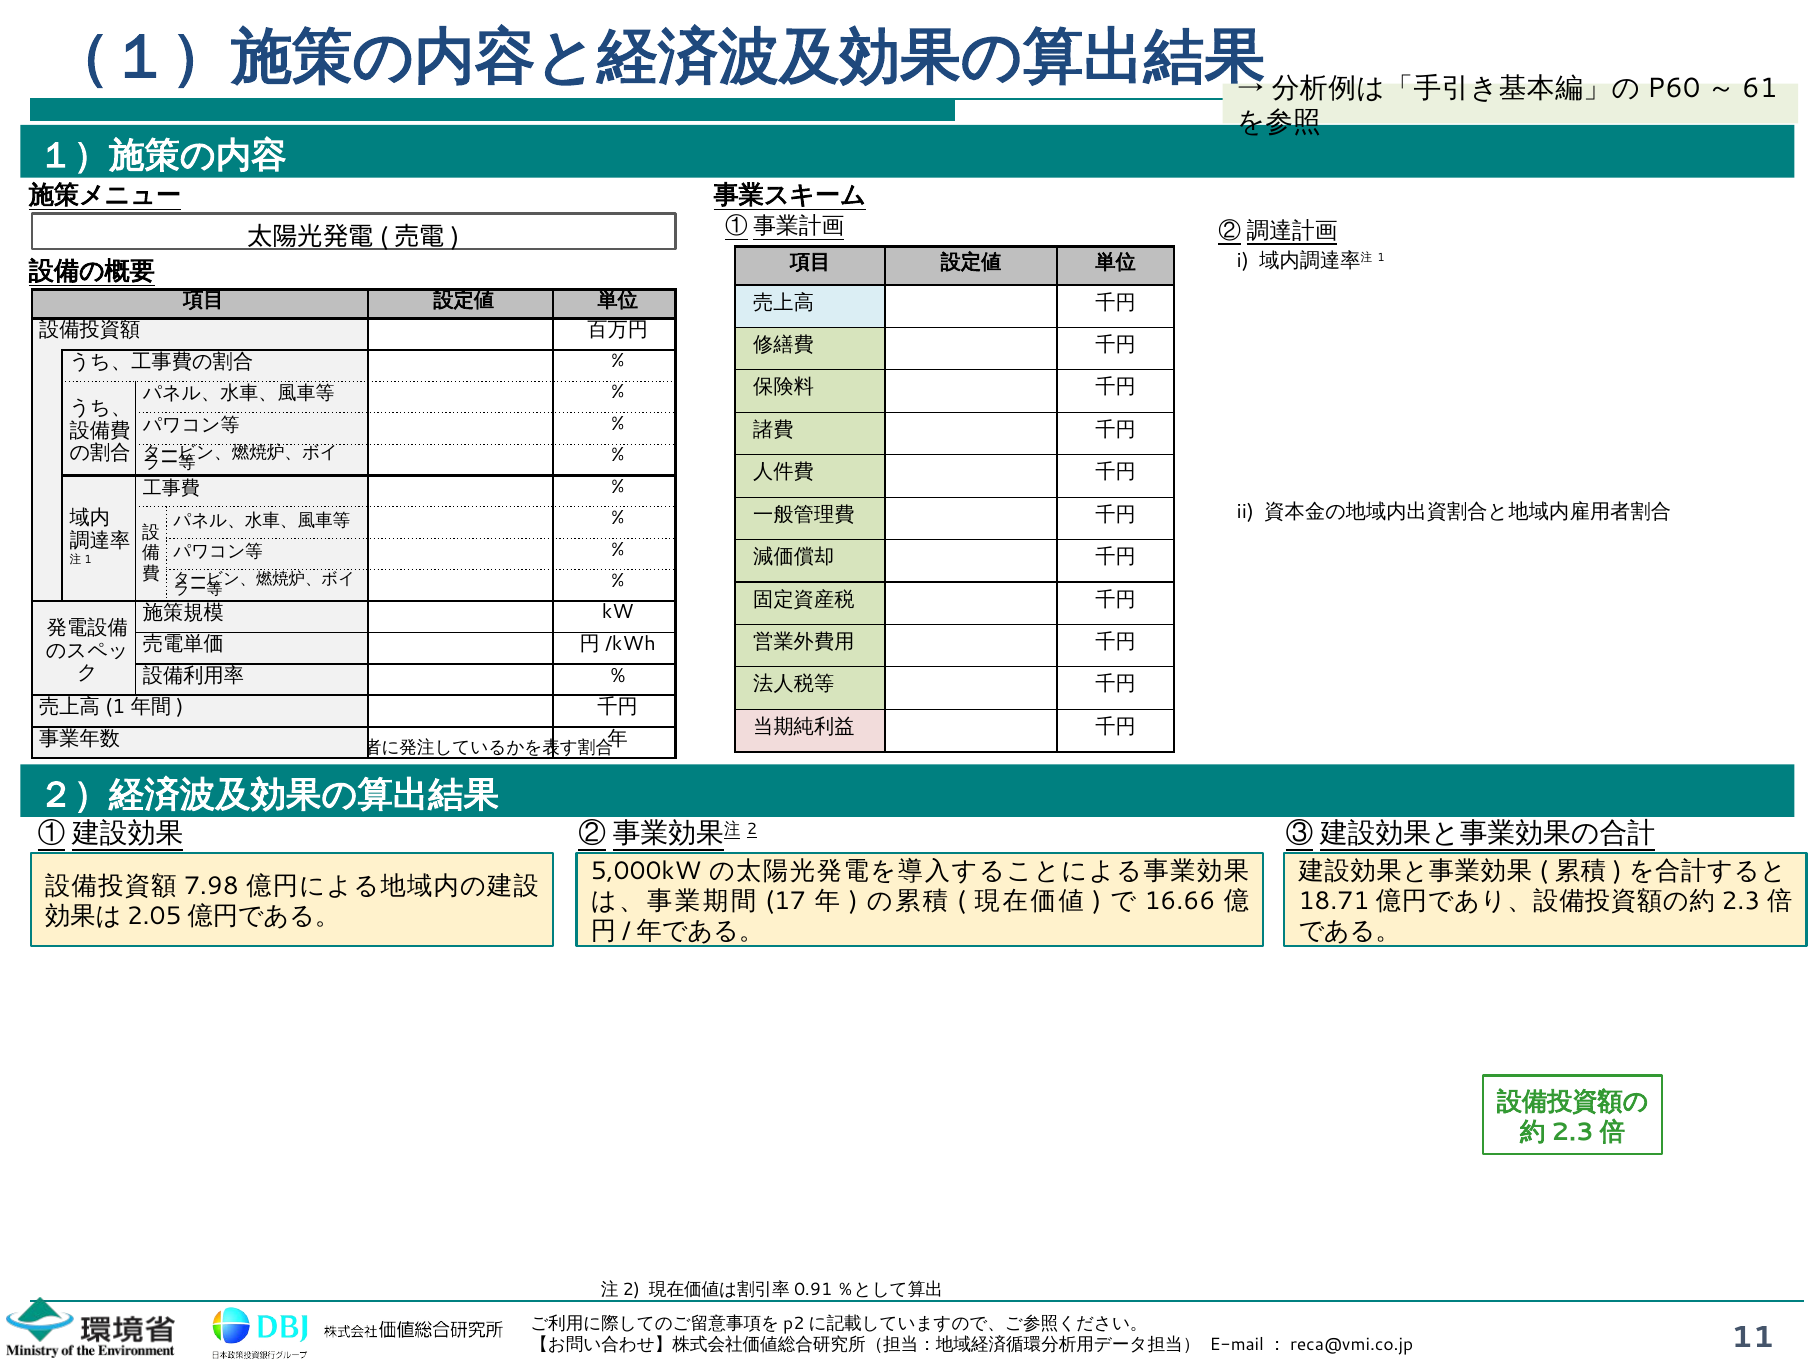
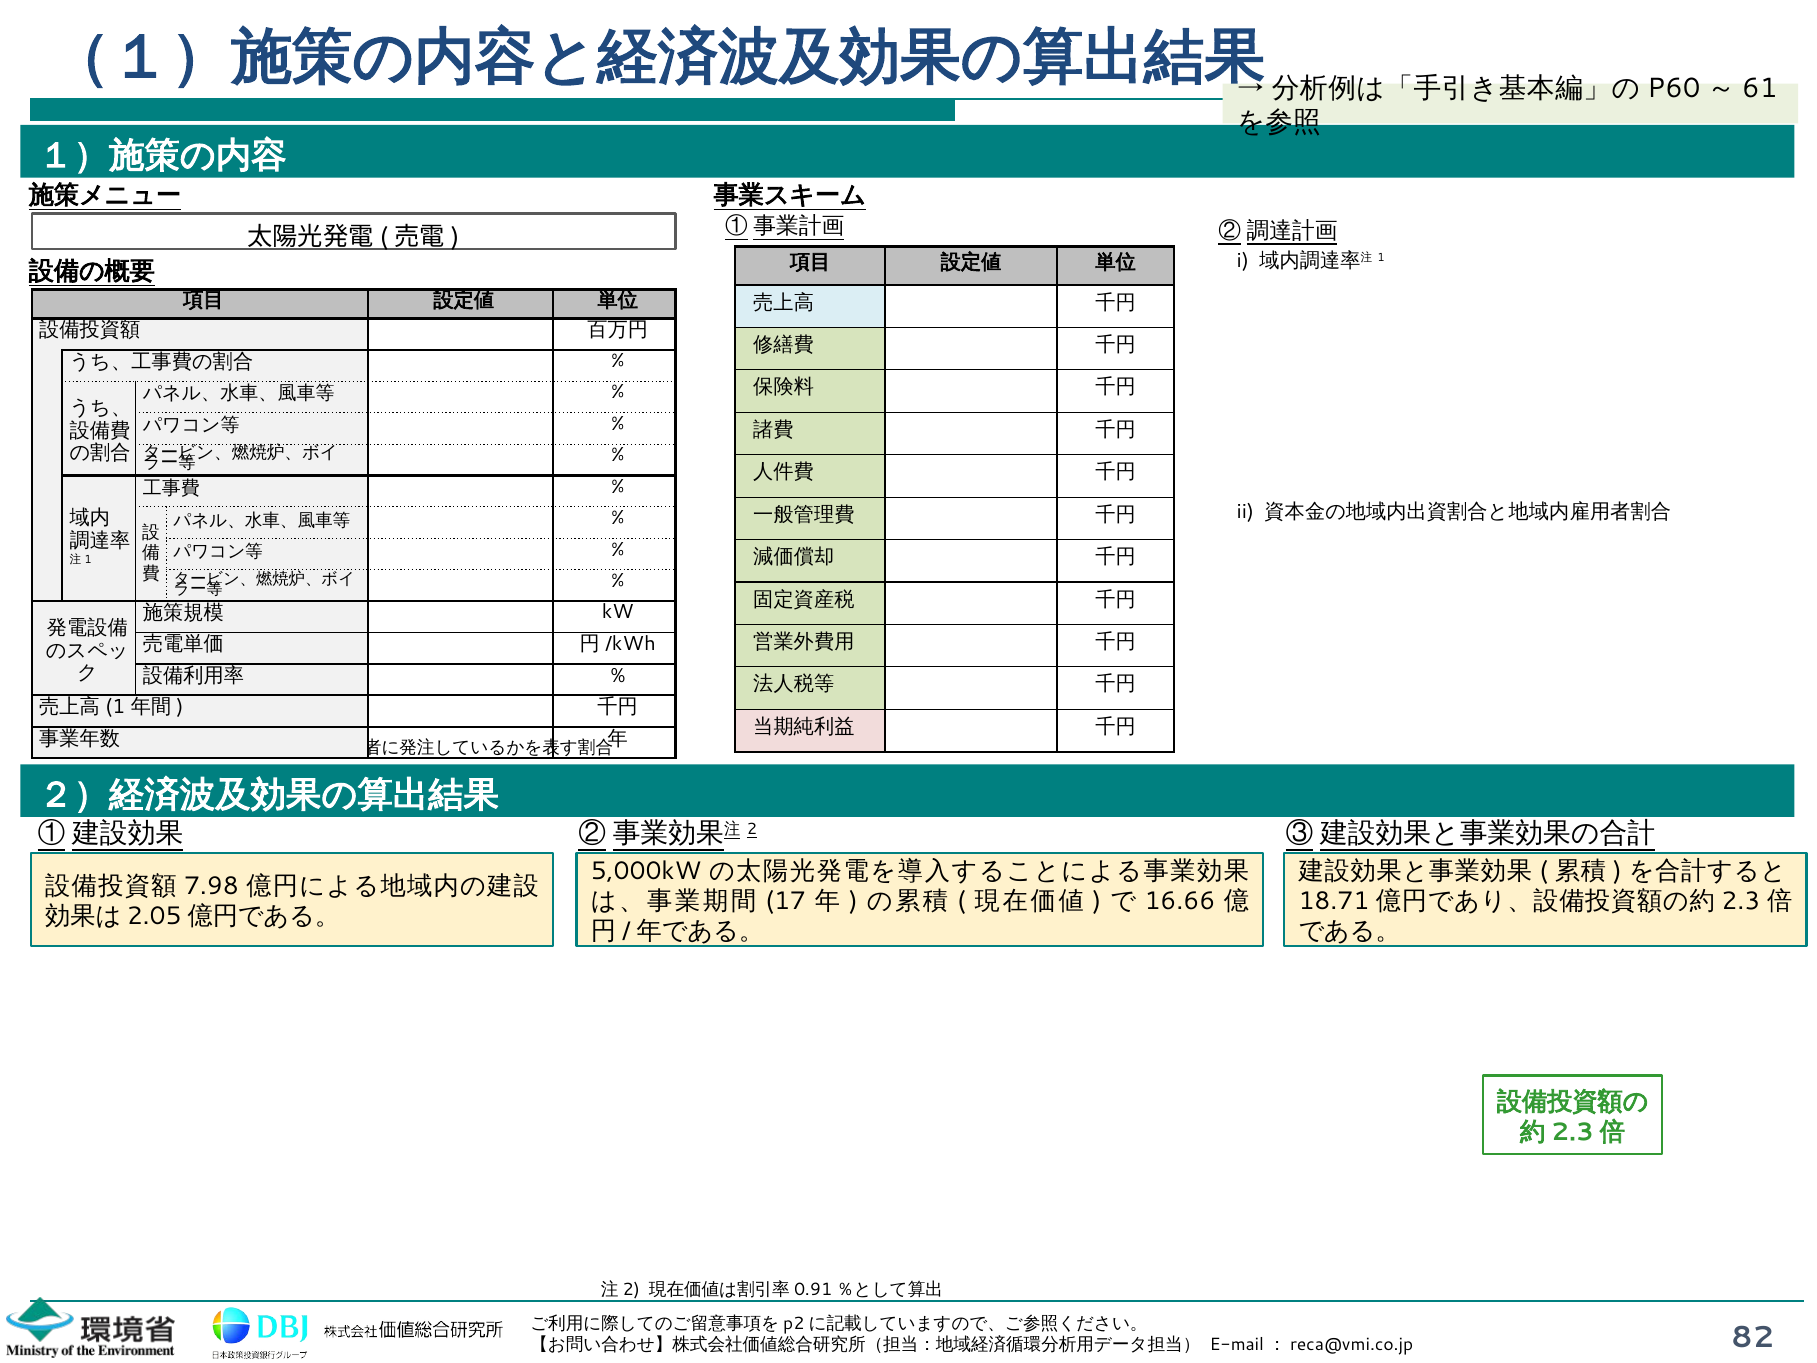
11: 11 -> 82
